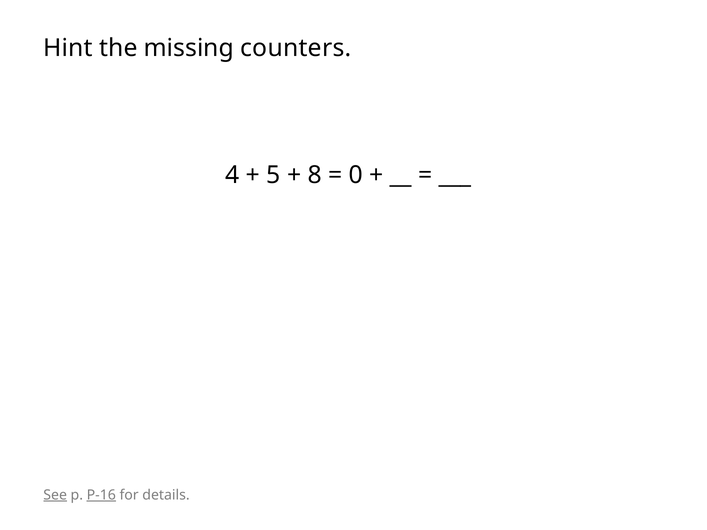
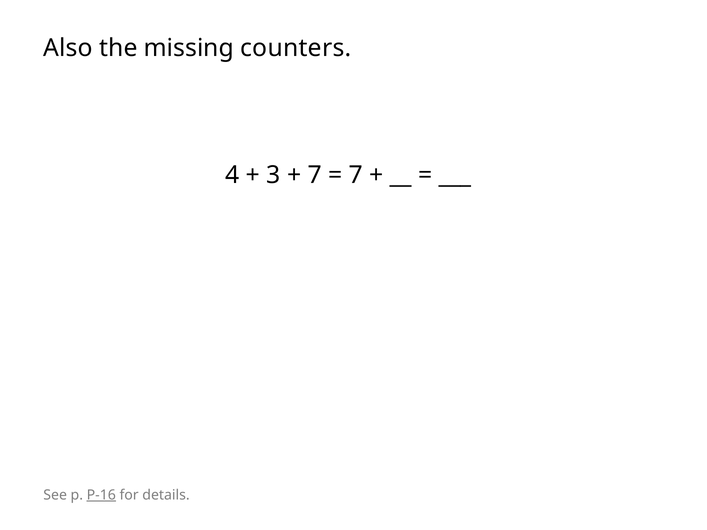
Hint: Hint -> Also
5: 5 -> 3
8 at (315, 175): 8 -> 7
0 at (356, 175): 0 -> 7
See underline: present -> none
